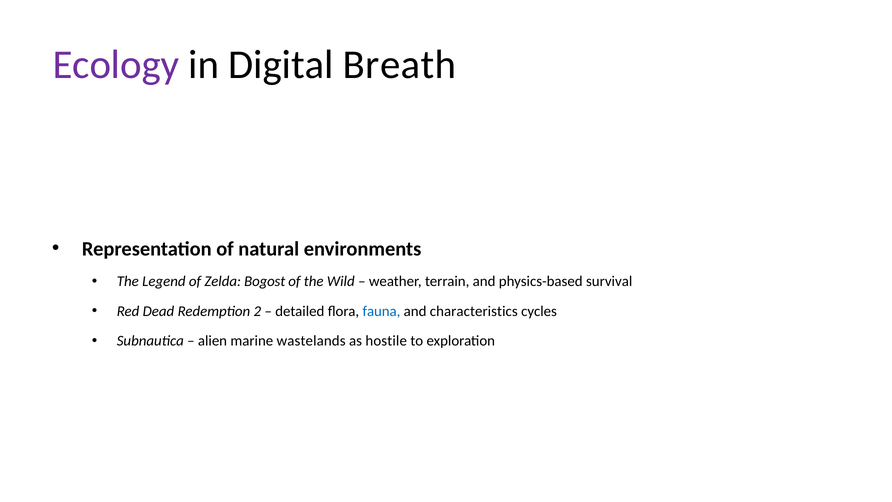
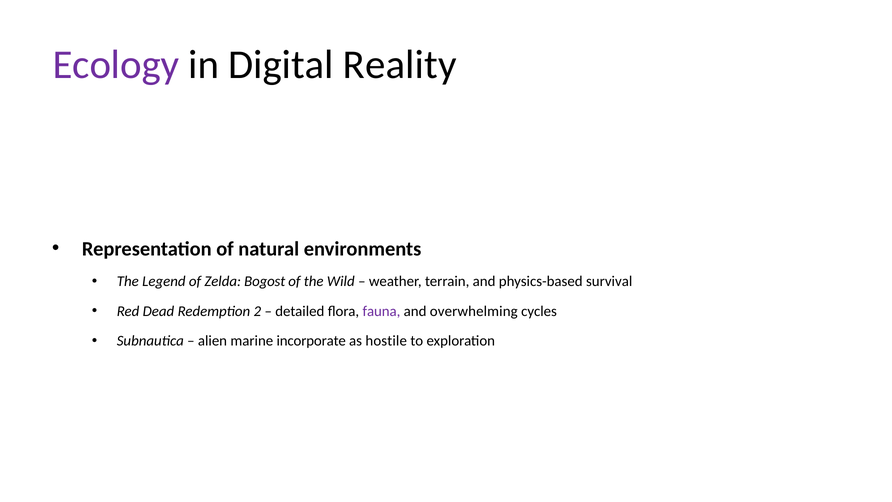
Breath: Breath -> Reality
fauna colour: blue -> purple
characteristics: characteristics -> overwhelming
wastelands: wastelands -> incorporate
